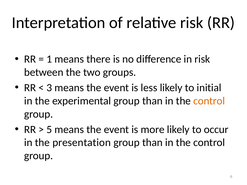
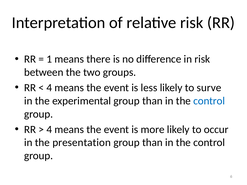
3 at (49, 88): 3 -> 4
initial: initial -> surve
control at (209, 101) colour: orange -> blue
5 at (49, 130): 5 -> 4
